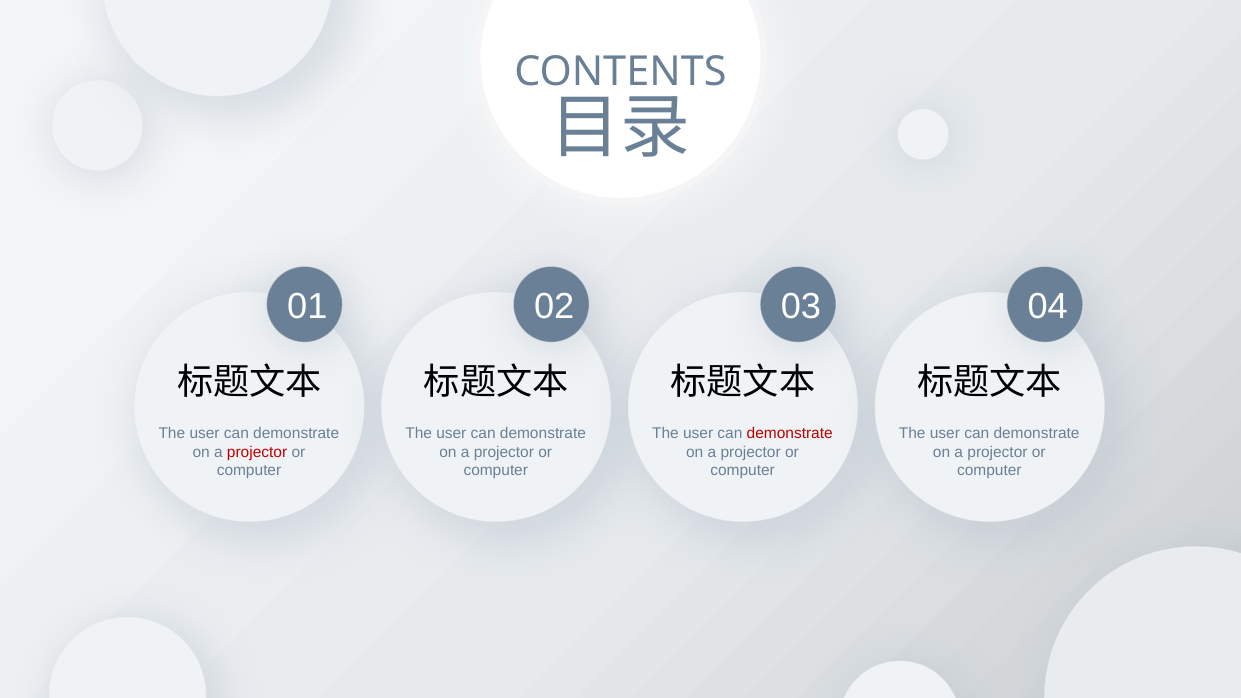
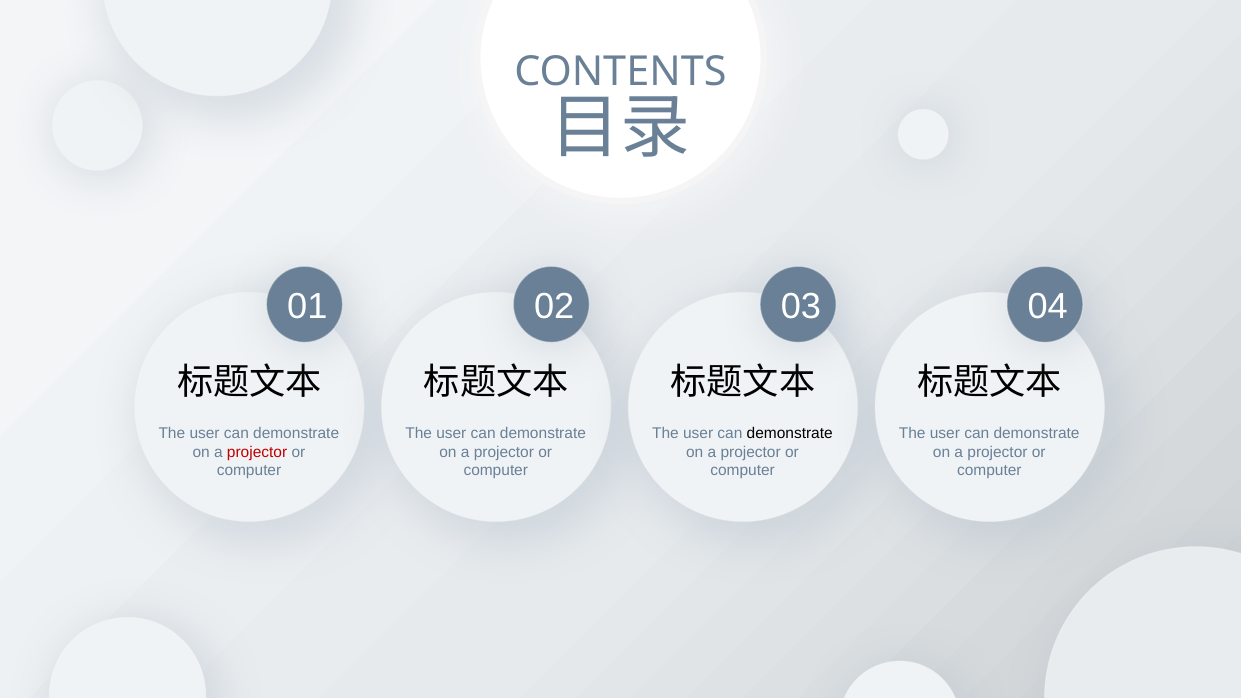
demonstrate at (790, 433) colour: red -> black
